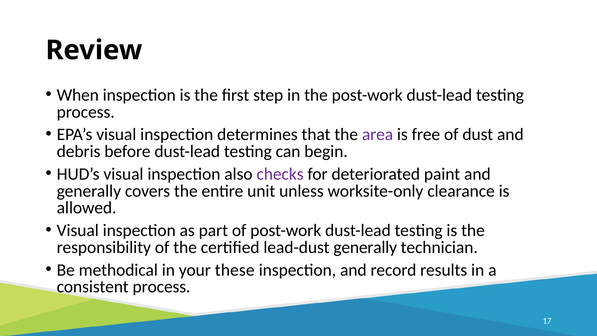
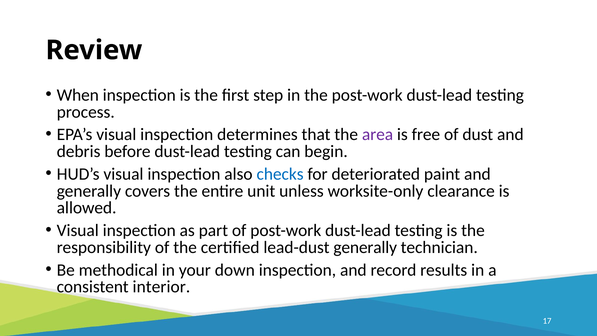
checks colour: purple -> blue
these: these -> down
consistent process: process -> interior
